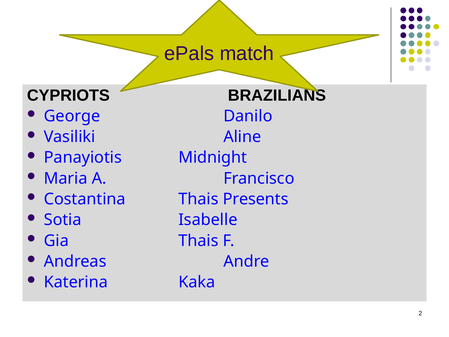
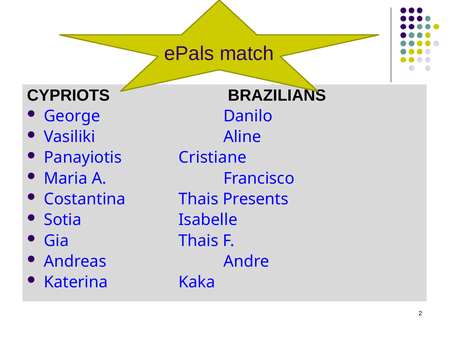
Midnight: Midnight -> Cristiane
